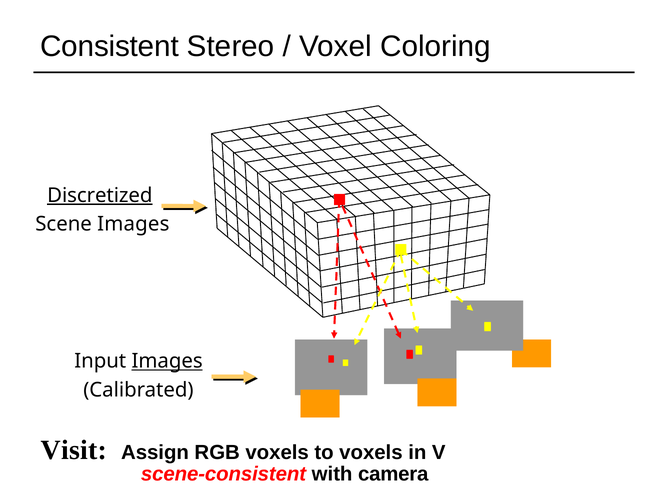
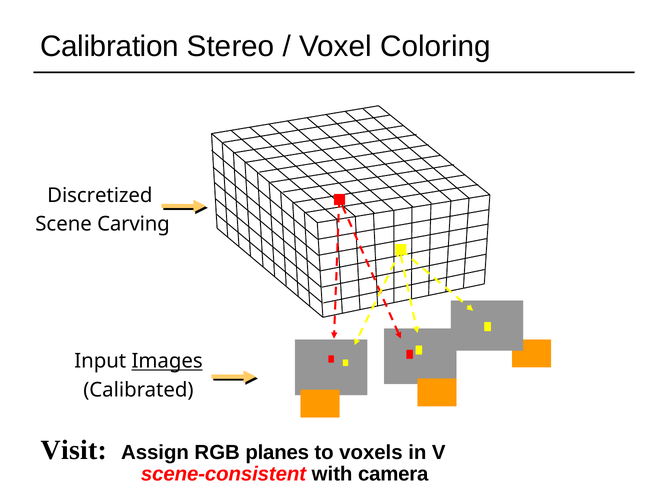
Consistent: Consistent -> Calibration
Discretized underline: present -> none
Scene Images: Images -> Carving
RGB voxels: voxels -> planes
